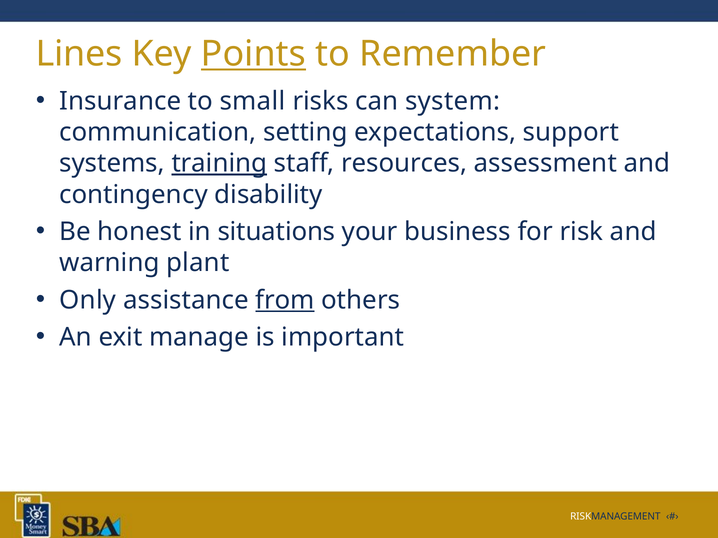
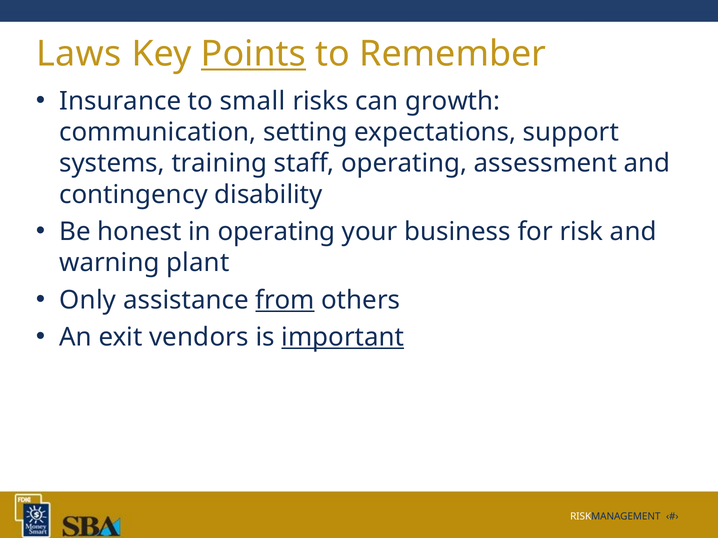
Lines: Lines -> Laws
system: system -> growth
training underline: present -> none
staff resources: resources -> operating
in situations: situations -> operating
manage: manage -> vendors
important underline: none -> present
